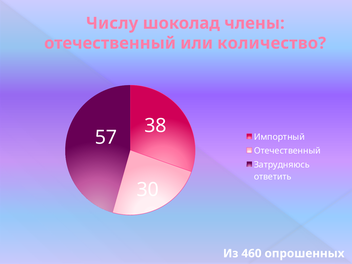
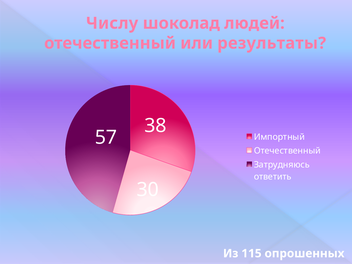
члены: члены -> людей
количество: количество -> результаты
460: 460 -> 115
